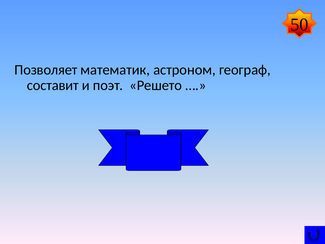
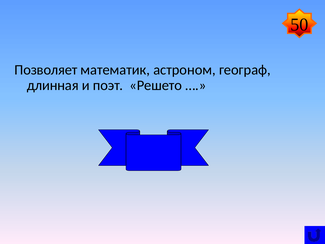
составит: составит -> длинная
